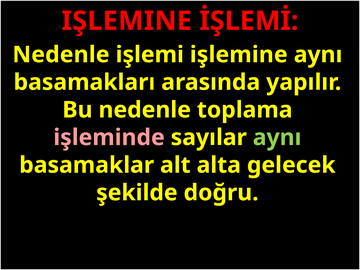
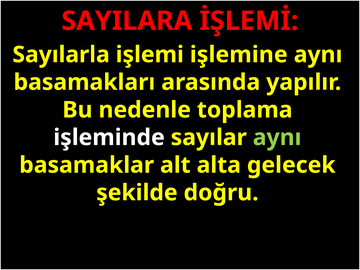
IŞLEMINE at (127, 21): IŞLEMINE -> SAYILARA
Nedenle at (61, 55): Nedenle -> Sayılarla
işleminde colour: pink -> white
